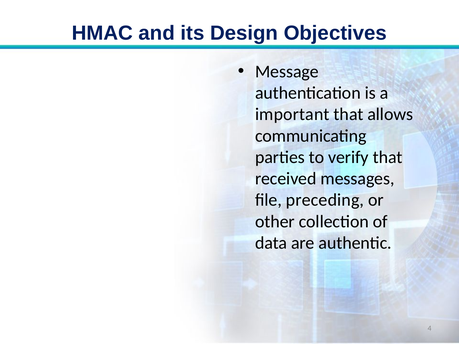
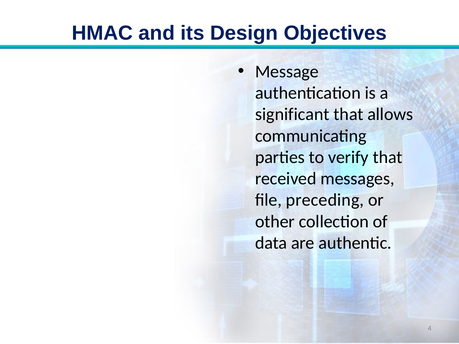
important: important -> significant
